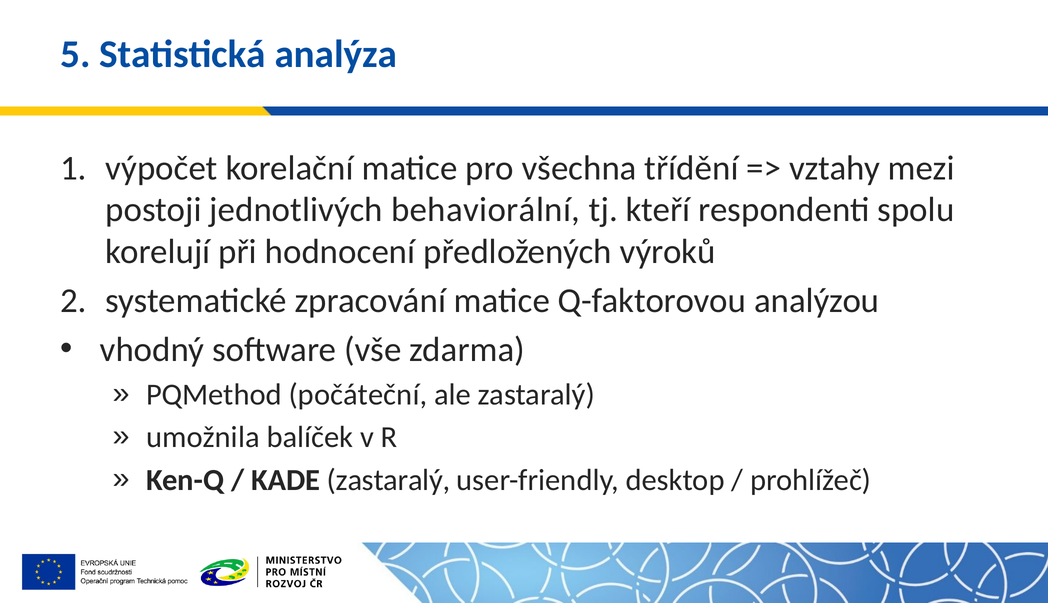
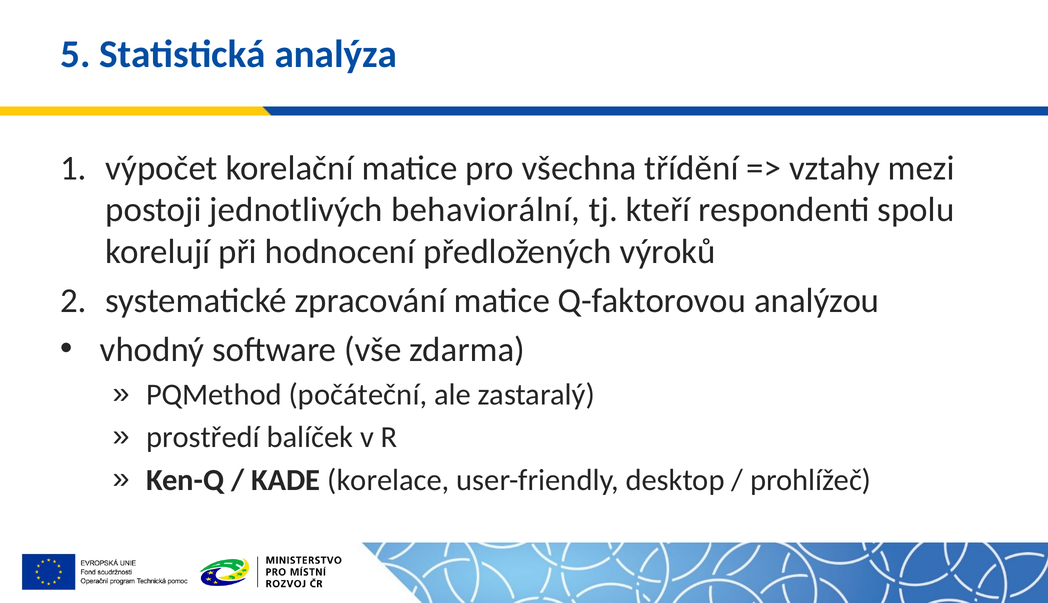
umožnila: umožnila -> prostředí
KADE zastaralý: zastaralý -> korelace
